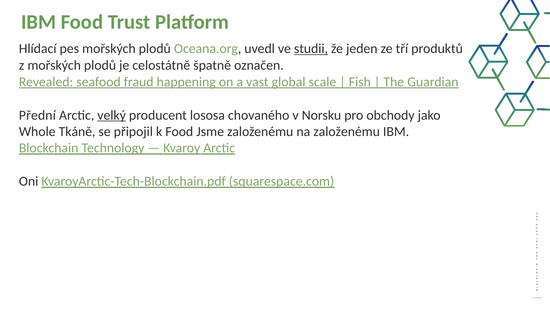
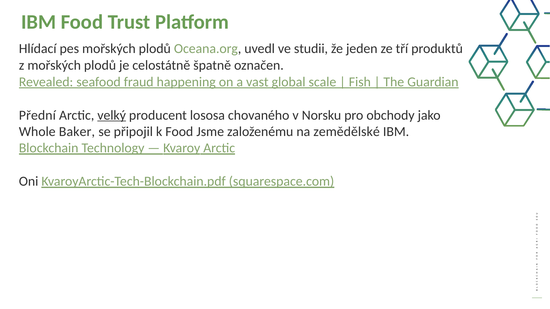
studii underline: present -> none
Tkáně: Tkáně -> Baker
na založenému: založenému -> zemědělské
